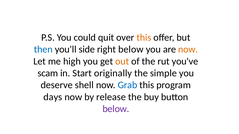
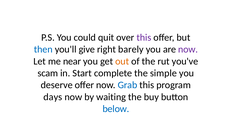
this at (144, 38) colour: orange -> purple
side: side -> give
right below: below -> barely
now at (188, 49) colour: orange -> purple
high: high -> near
originally: originally -> complete
deserve shell: shell -> offer
release: release -> waiting
below at (116, 109) colour: purple -> blue
